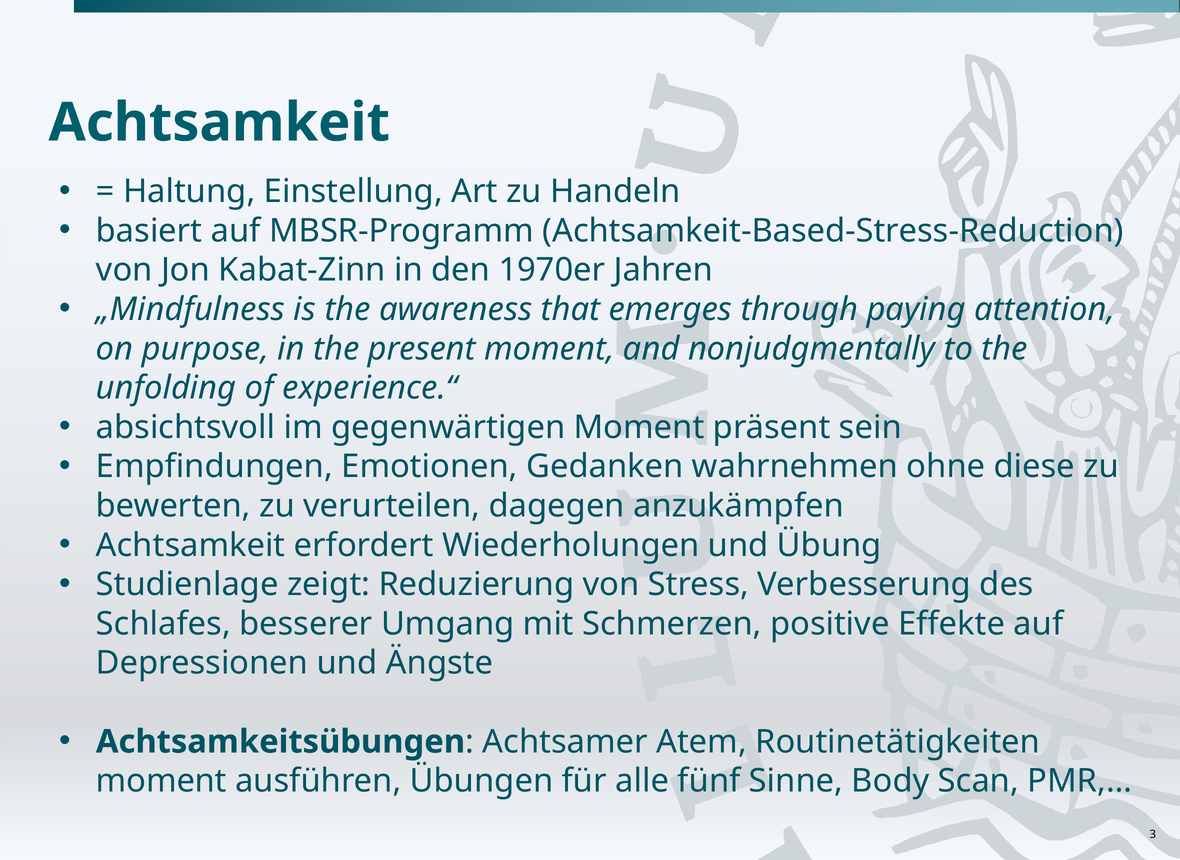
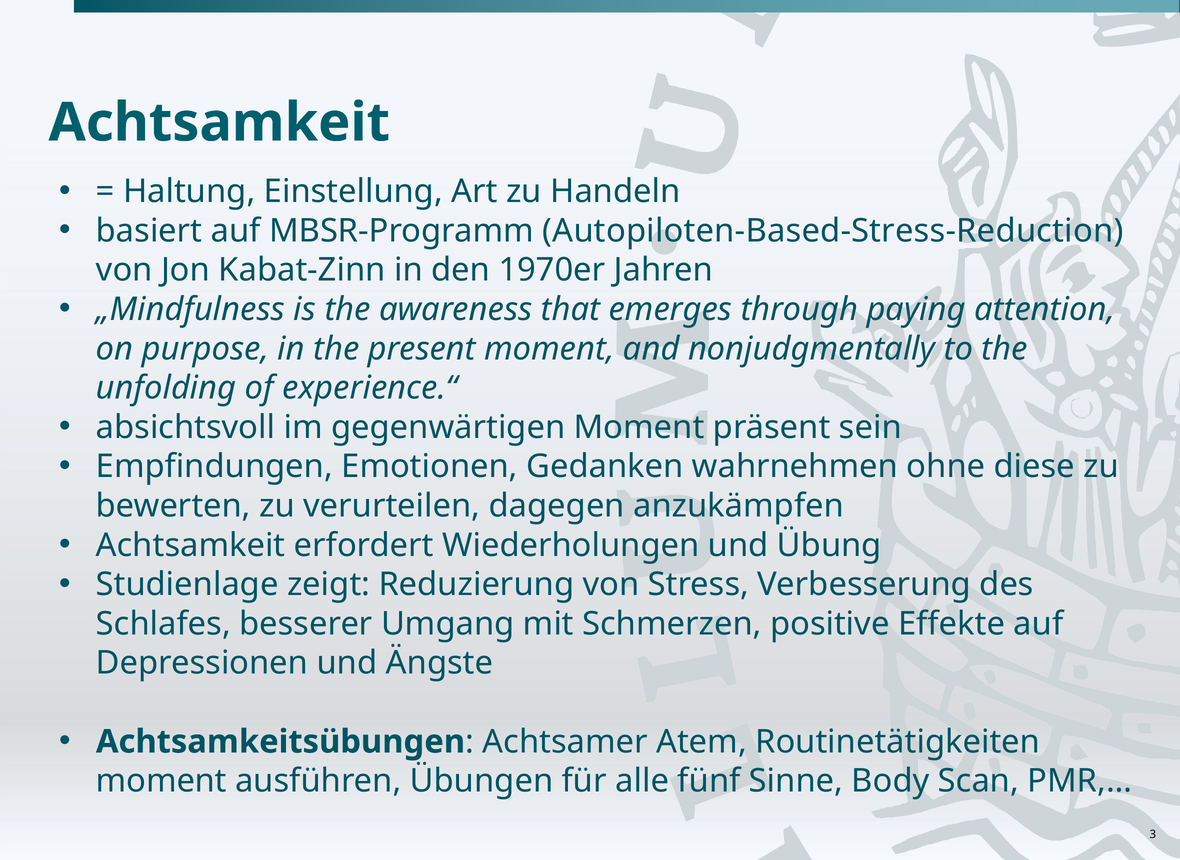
Achtsamkeit-Based-Stress-Reduction: Achtsamkeit-Based-Stress-Reduction -> Autopiloten-Based-Stress-Reduction
